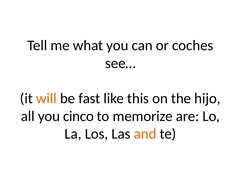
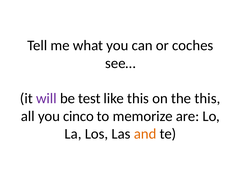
will colour: orange -> purple
fast: fast -> test
the hijo: hijo -> this
